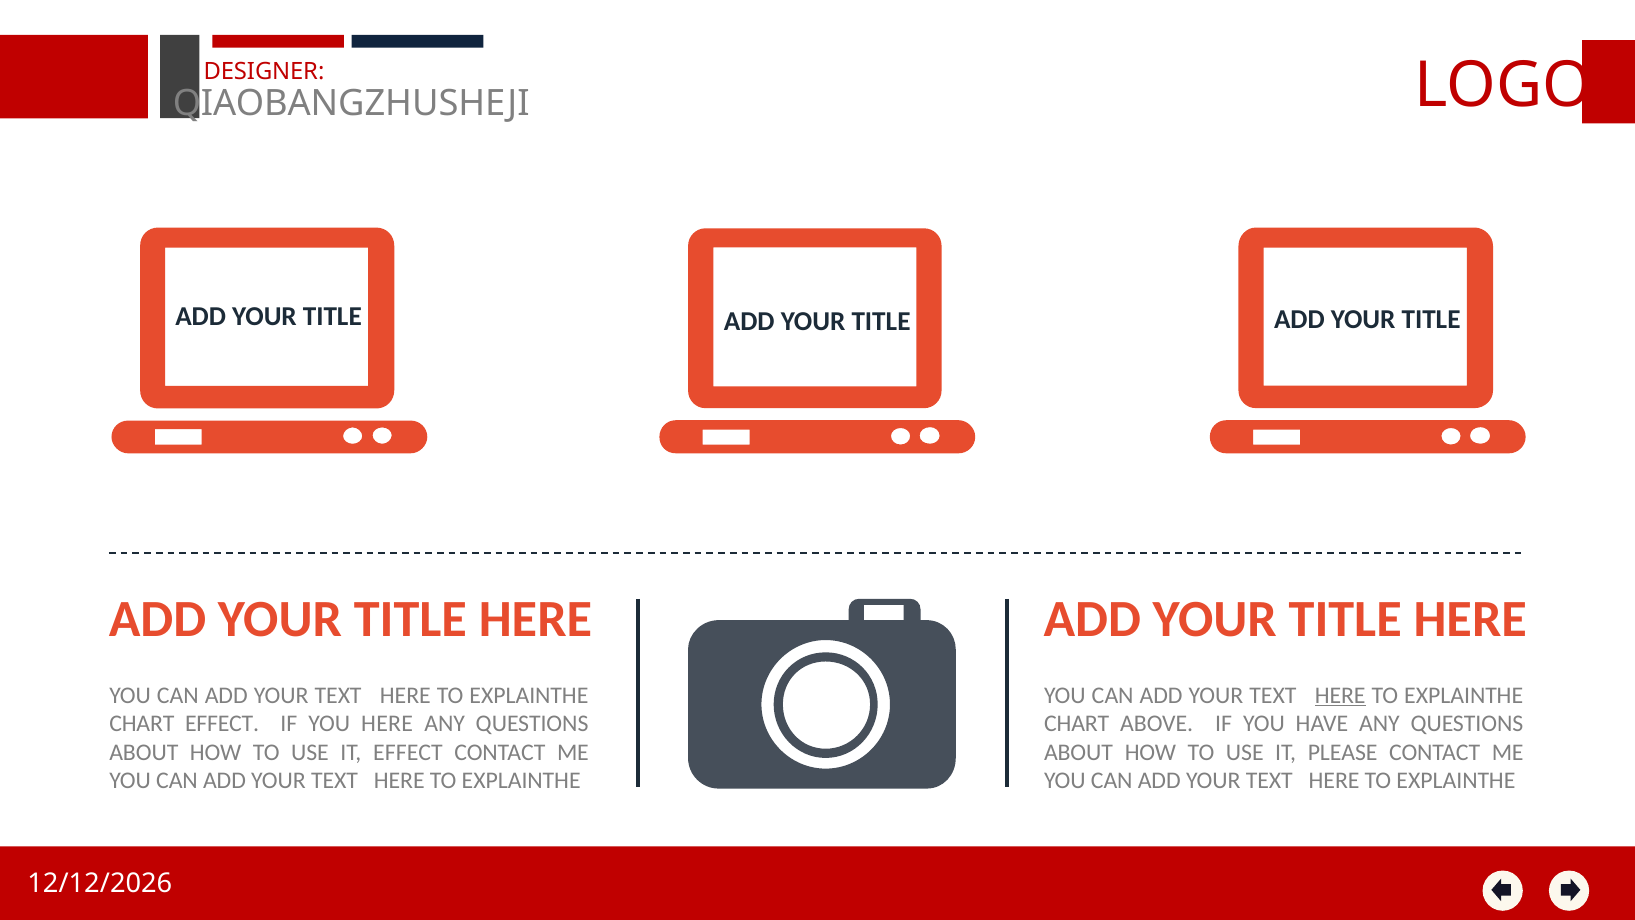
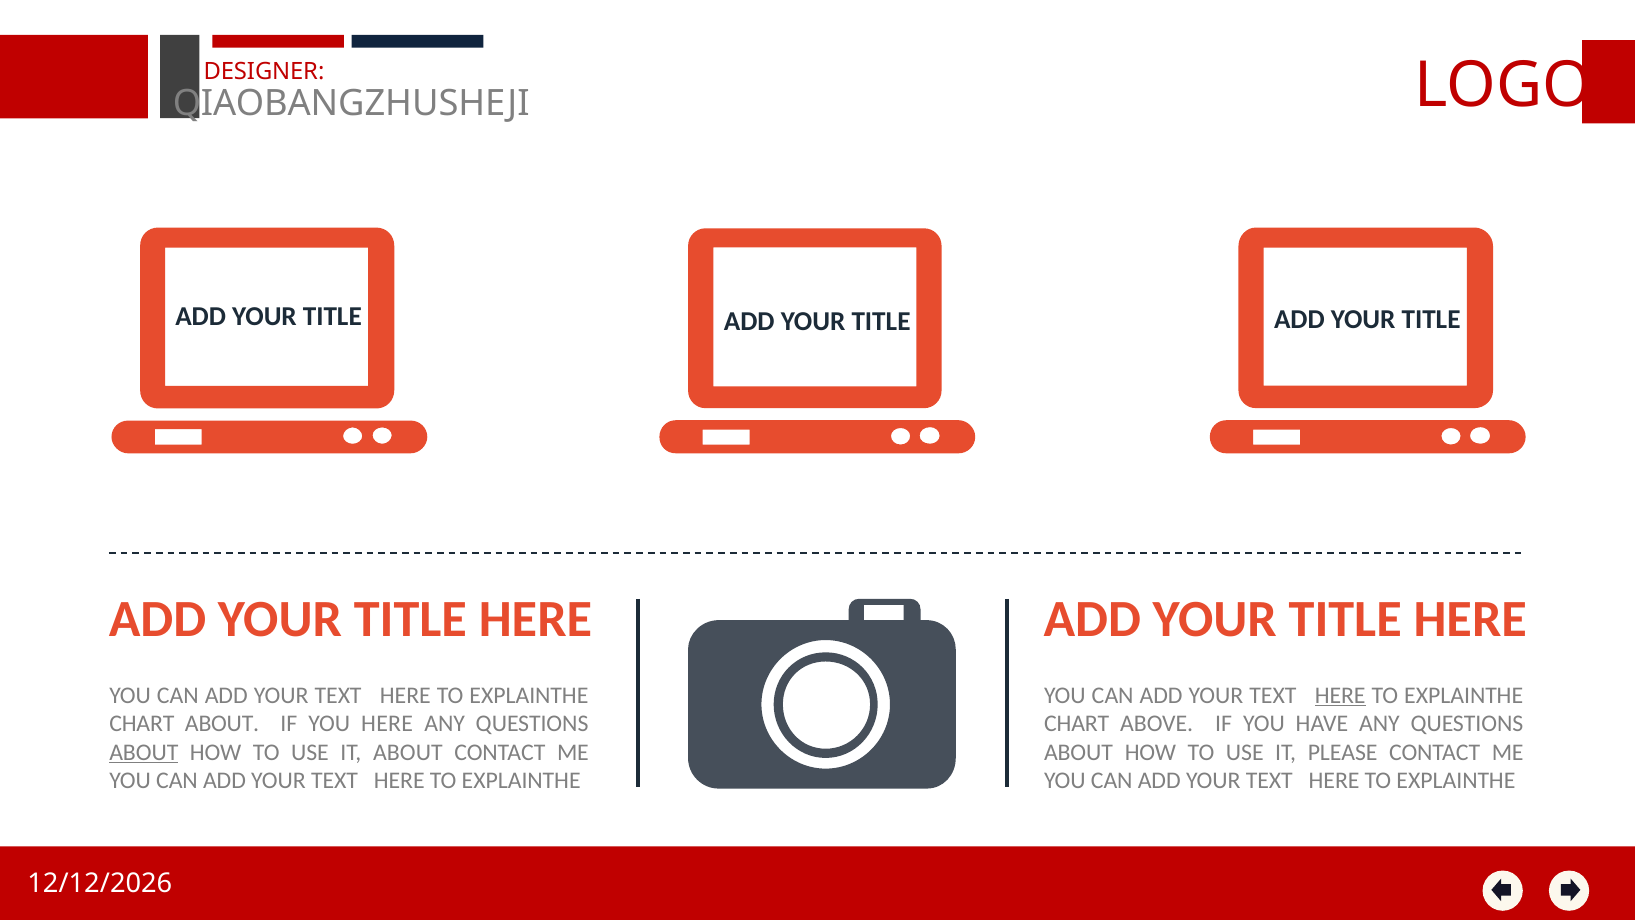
CHART EFFECT: EFFECT -> ABOUT
ABOUT at (144, 752) underline: none -> present
IT EFFECT: EFFECT -> ABOUT
